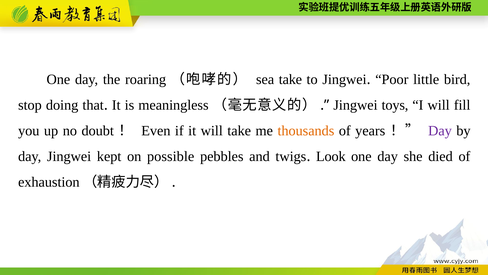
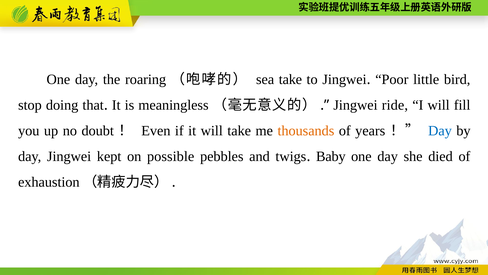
toys: toys -> ride
Day at (440, 131) colour: purple -> blue
Look: Look -> Baby
